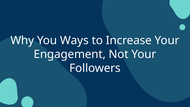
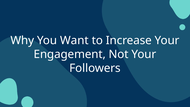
Ways: Ways -> Want
